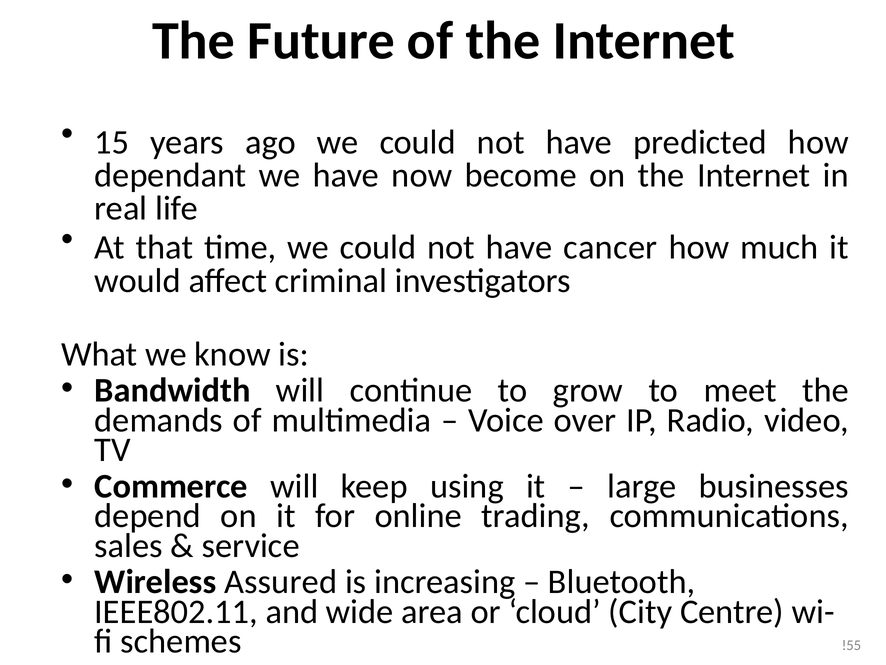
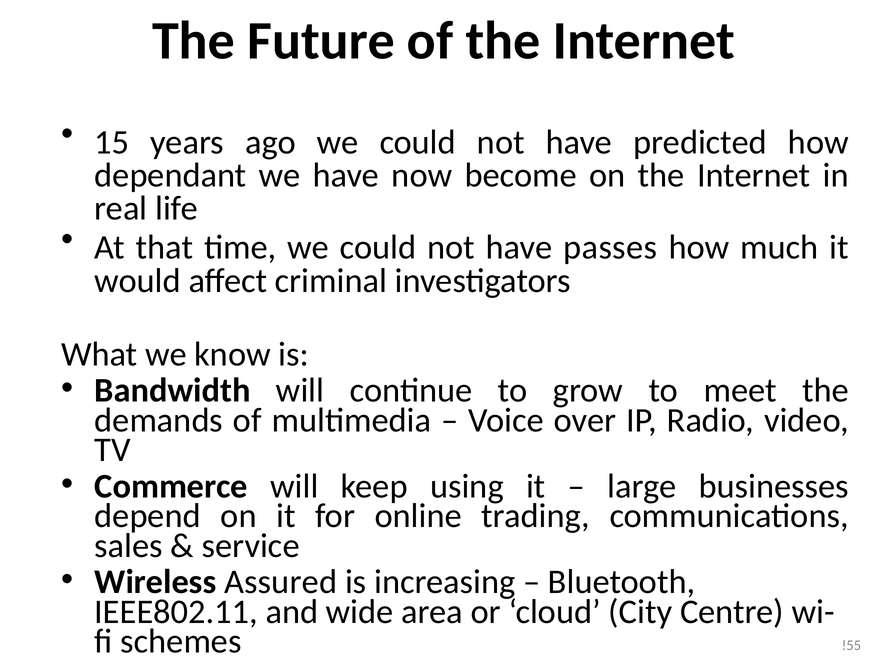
cancer: cancer -> passes
